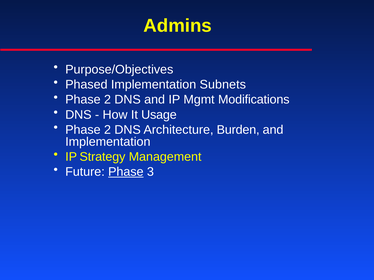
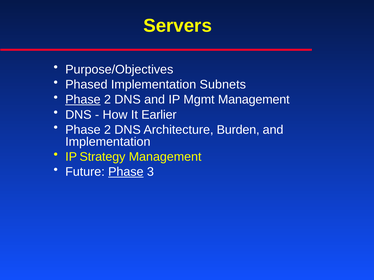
Admins: Admins -> Servers
Phase at (83, 100) underline: none -> present
Mgmt Modifications: Modifications -> Management
Usage: Usage -> Earlier
